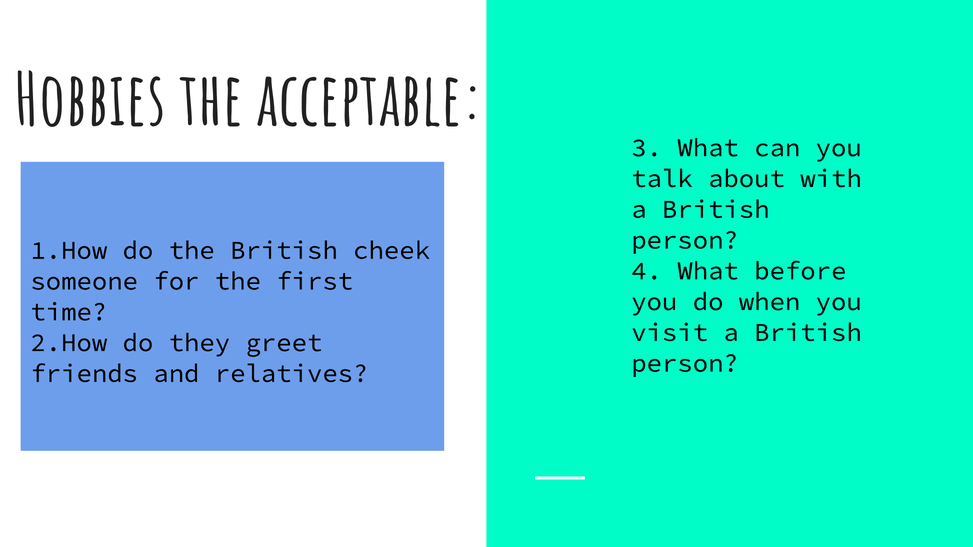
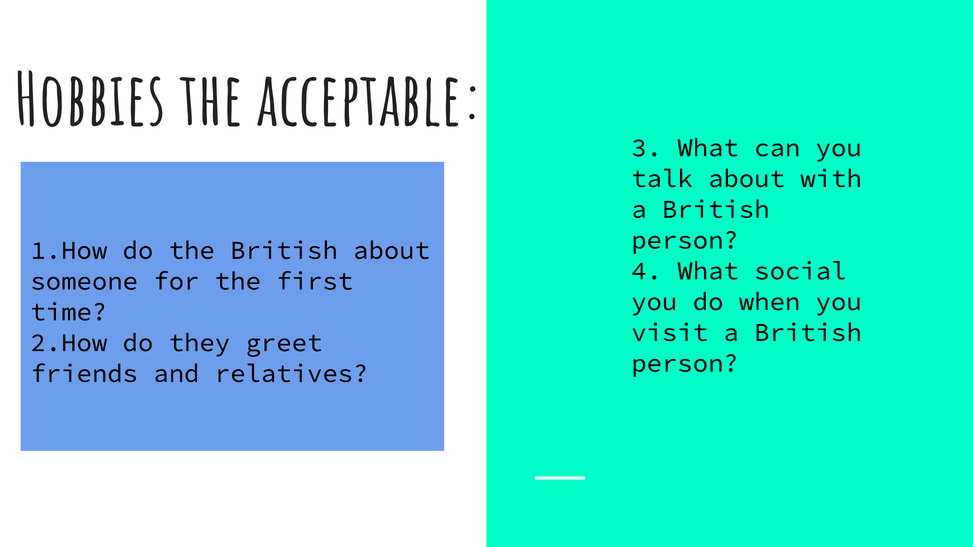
British cheek: cheek -> about
before: before -> social
